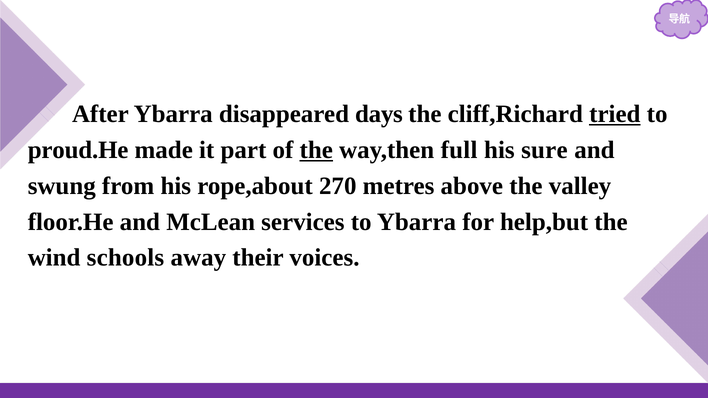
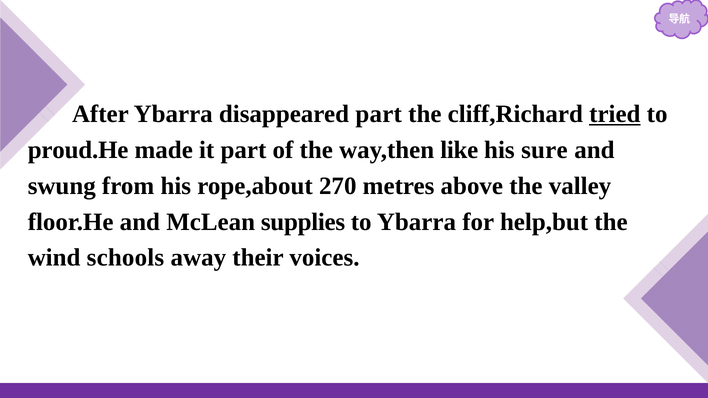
disappeared days: days -> part
the at (316, 150) underline: present -> none
full: full -> like
services: services -> supplies
